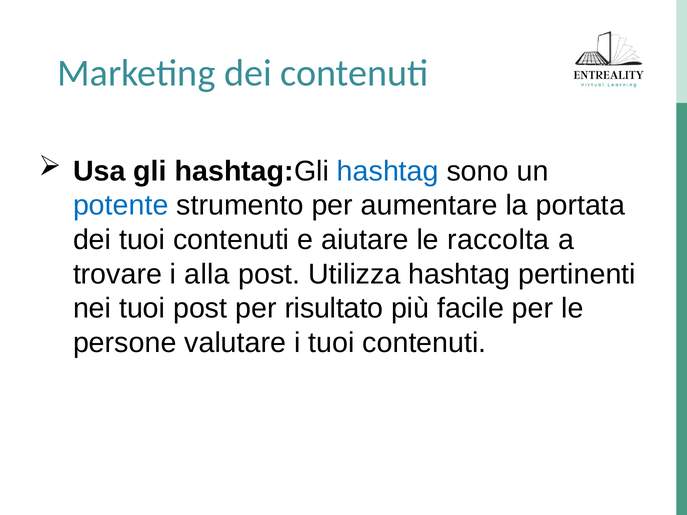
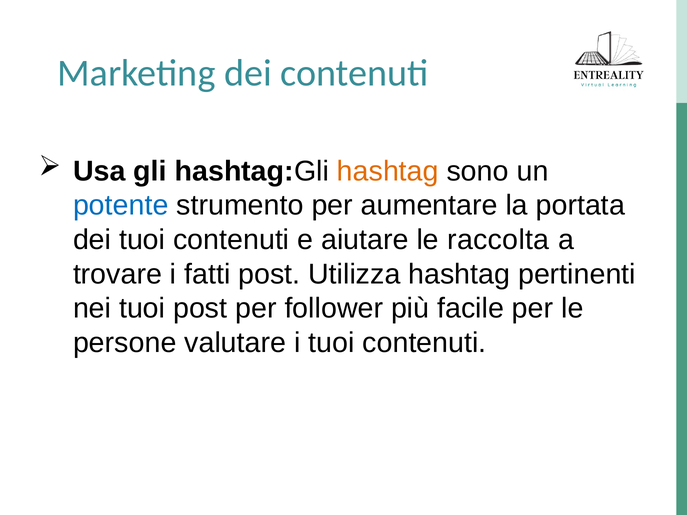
hashtag at (388, 171) colour: blue -> orange
alla: alla -> fatti
risultato: risultato -> follower
